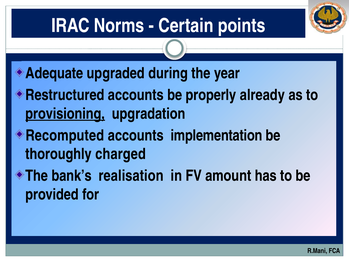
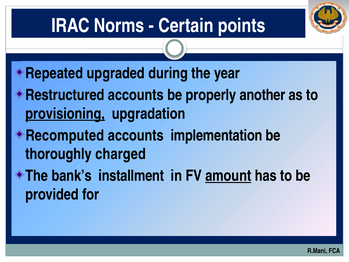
Adequate: Adequate -> Repeated
already: already -> another
realisation: realisation -> installment
amount underline: none -> present
